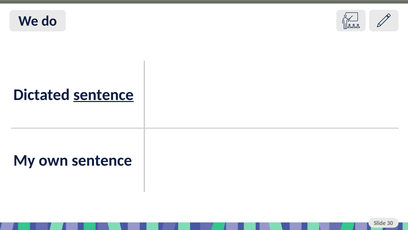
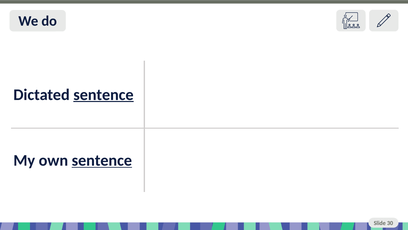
sentence at (102, 160) underline: none -> present
